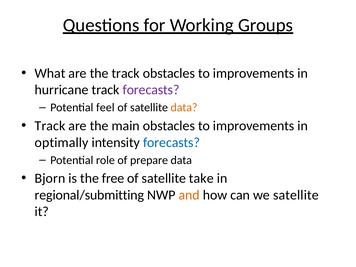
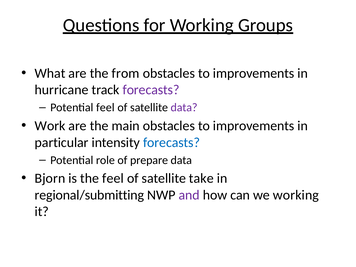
the track: track -> from
data at (184, 108) colour: orange -> purple
Track at (50, 126): Track -> Work
optimally: optimally -> particular
the free: free -> feel
and colour: orange -> purple
we satellite: satellite -> working
